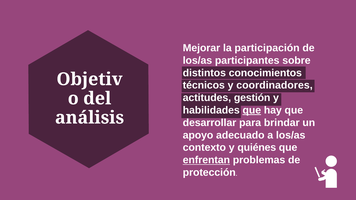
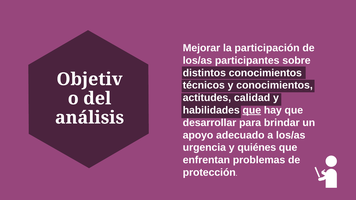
y coordinadores: coordinadores -> conocimientos
gestión: gestión -> calidad
contexto: contexto -> urgencia
enfrentan underline: present -> none
